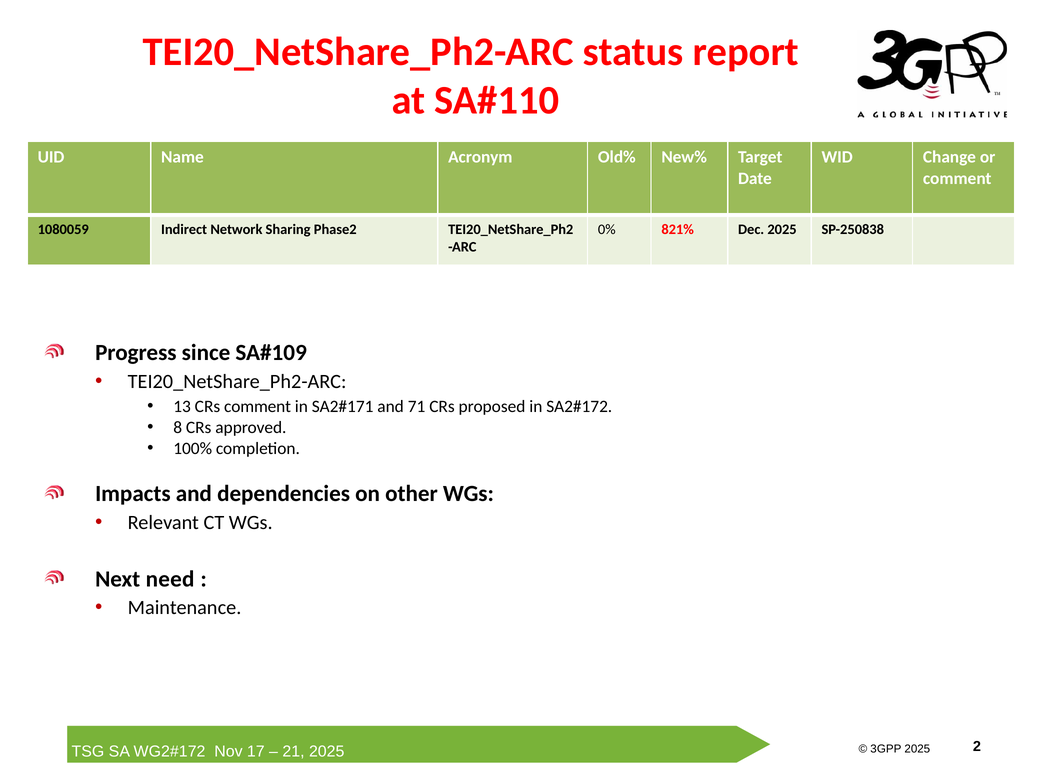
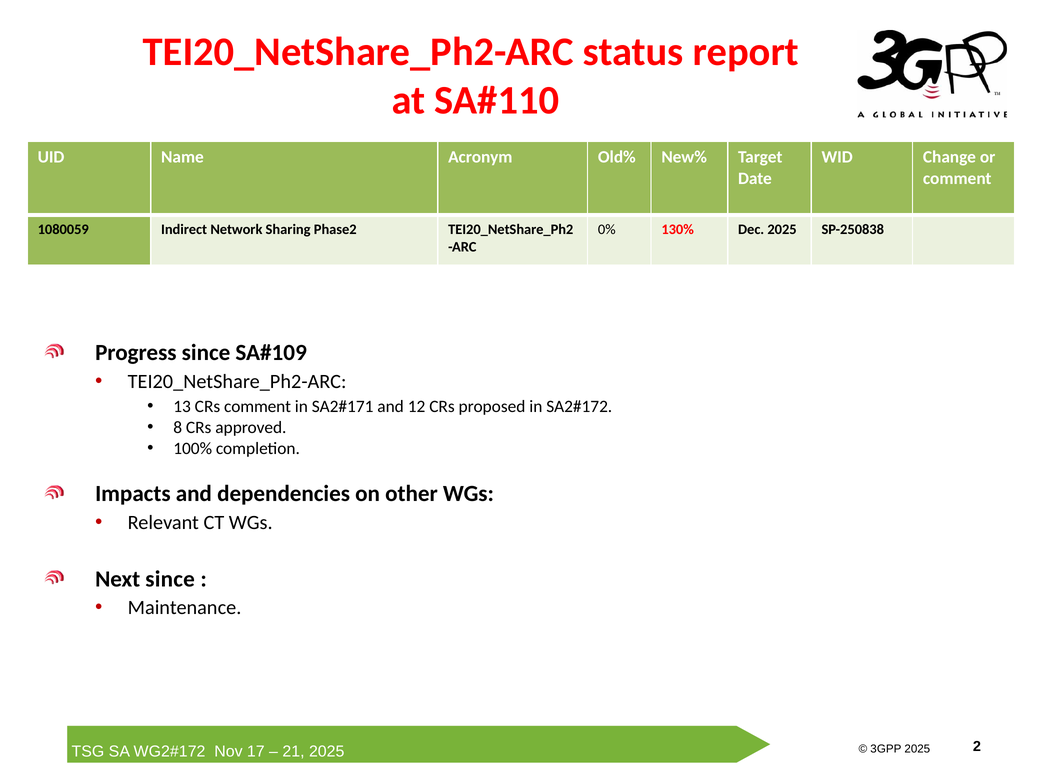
821%: 821% -> 130%
71: 71 -> 12
Next need: need -> since
